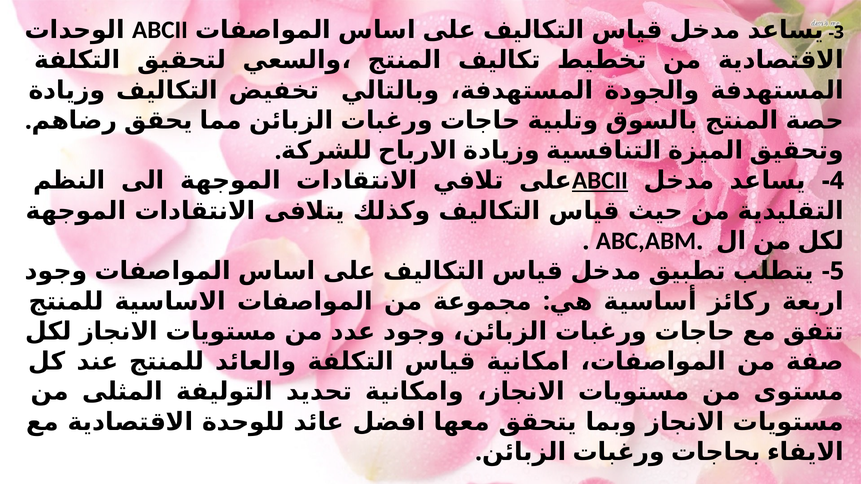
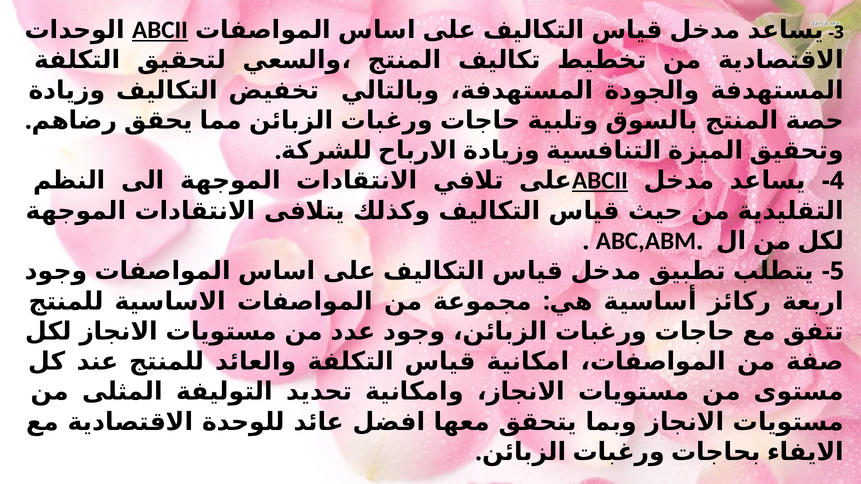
ABCII at (160, 30) underline: none -> present
